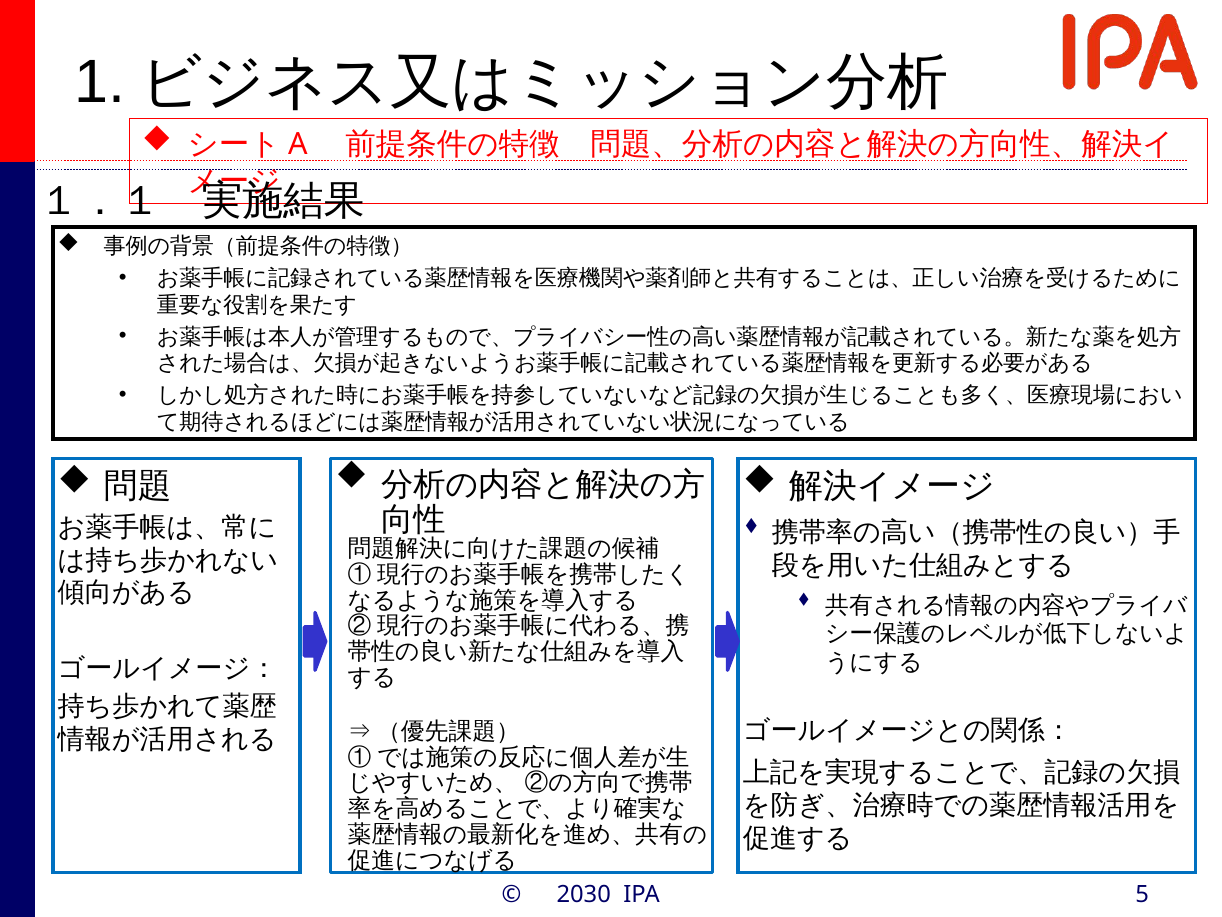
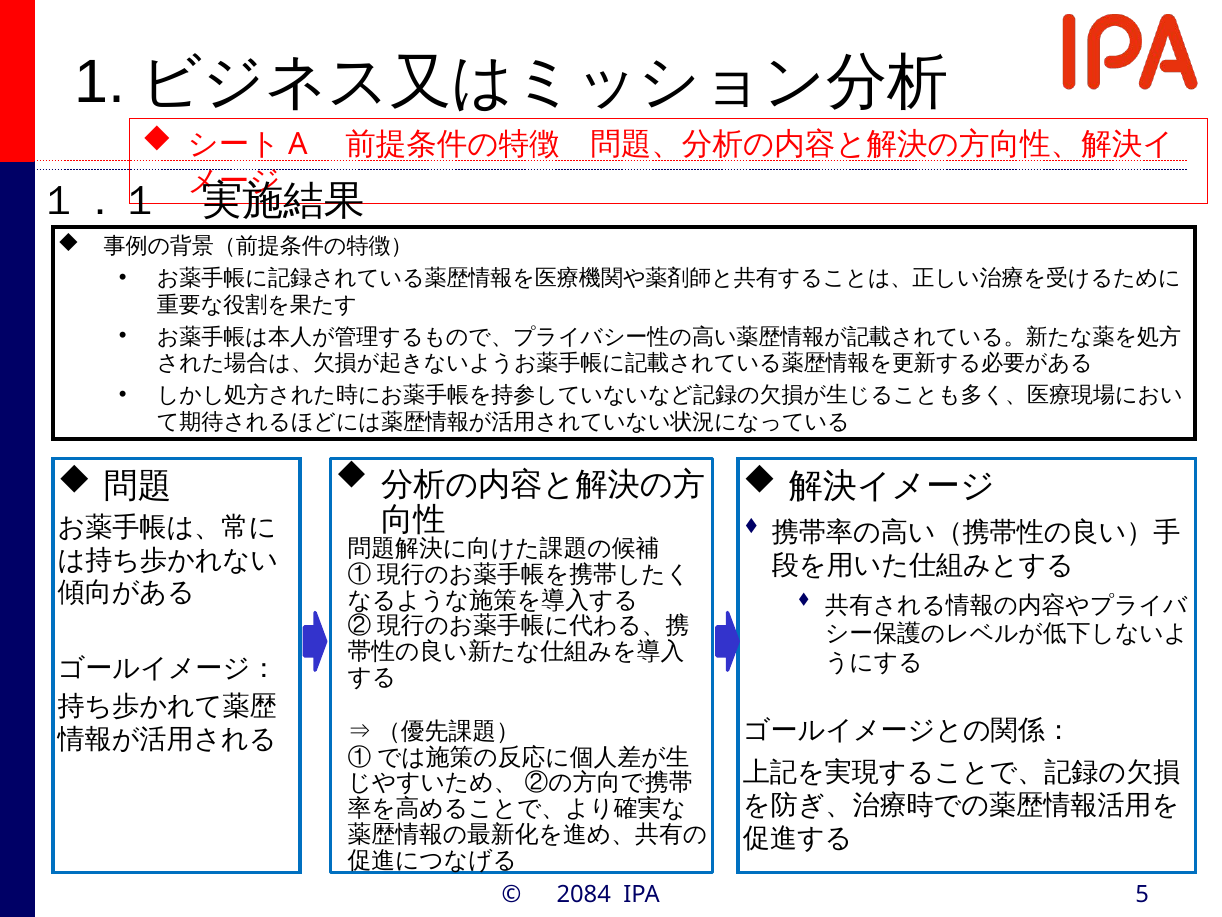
2030: 2030 -> 2084
